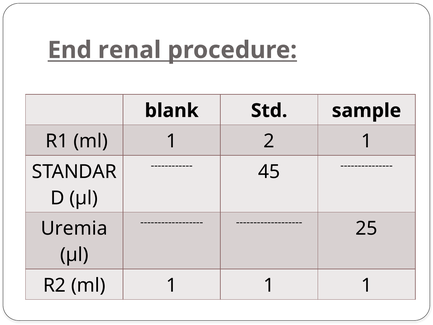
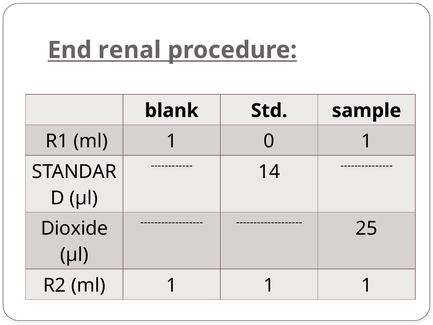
2: 2 -> 0
45: 45 -> 14
Uremia: Uremia -> Dioxide
